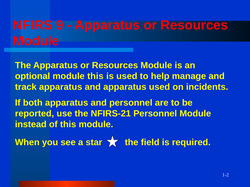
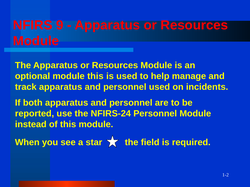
track apparatus and apparatus: apparatus -> personnel
NFIRS-21: NFIRS-21 -> NFIRS-24
